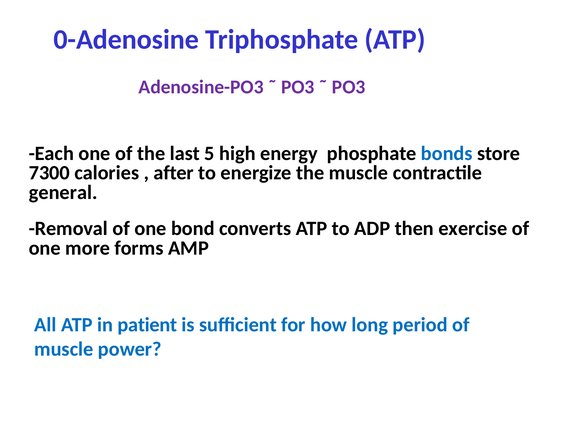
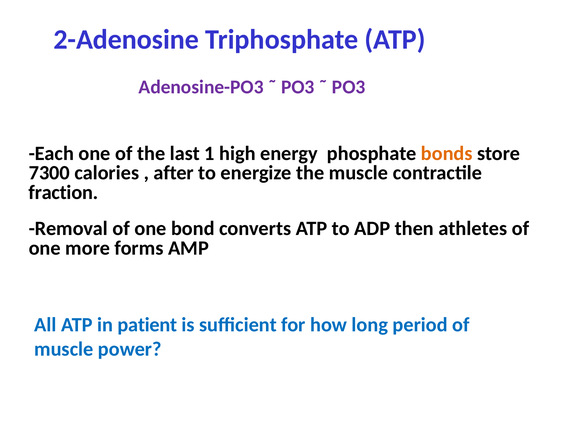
0-Adenosine: 0-Adenosine -> 2-Adenosine
5: 5 -> 1
bonds colour: blue -> orange
general: general -> fraction
exercise: exercise -> athletes
